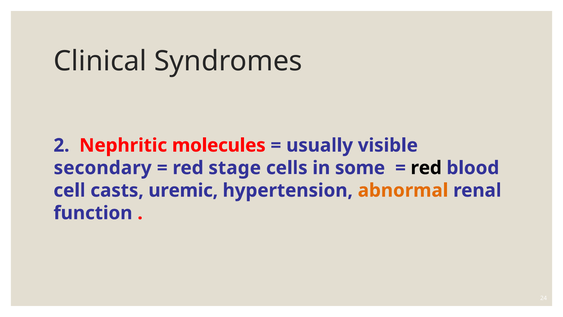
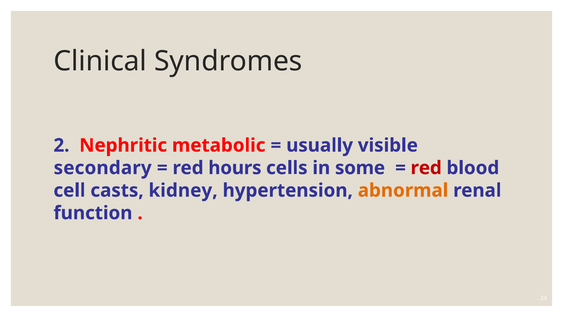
molecules: molecules -> metabolic
stage: stage -> hours
red at (426, 168) colour: black -> red
uremic: uremic -> kidney
